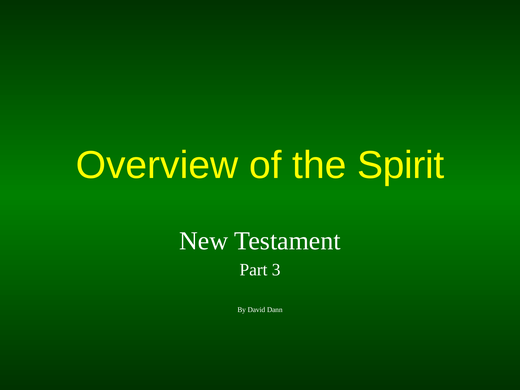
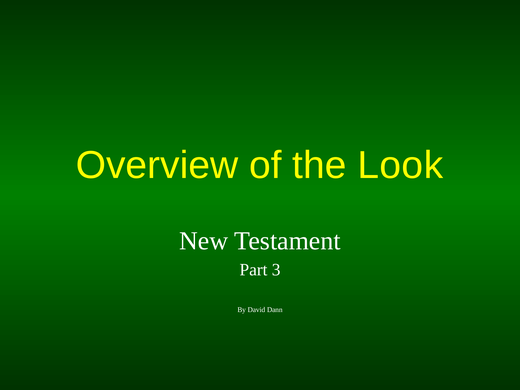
Spirit: Spirit -> Look
